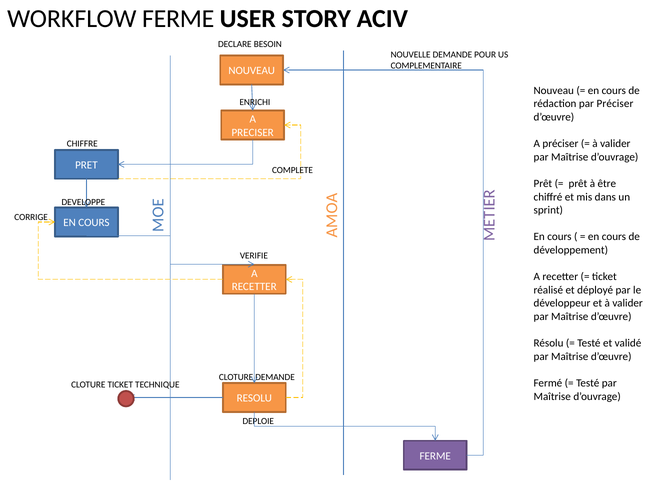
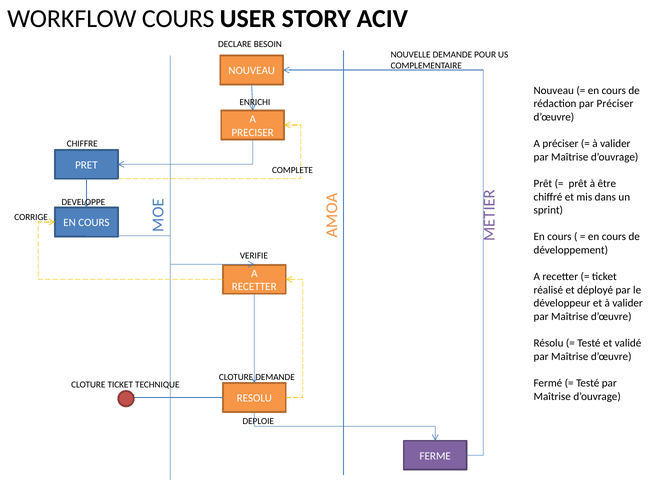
WORKFLOW FERME: FERME -> COURS
